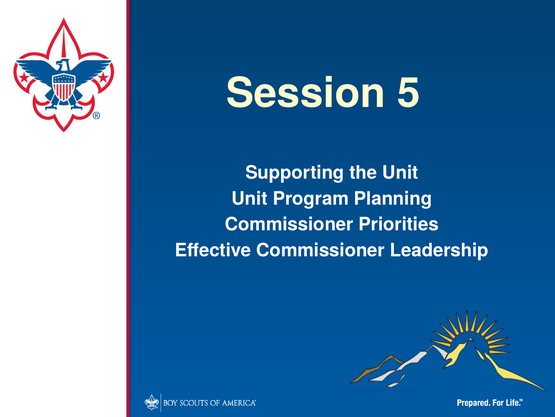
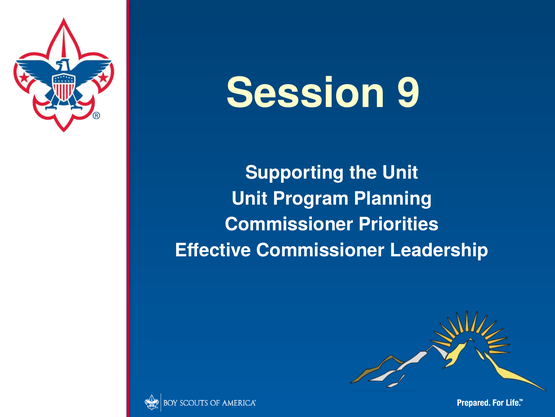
5: 5 -> 9
